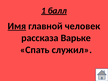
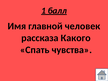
Имя underline: present -> none
Варьке: Варьке -> Какого
служил: служил -> чувства
